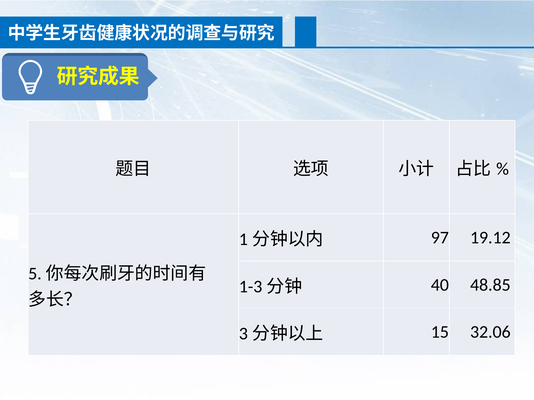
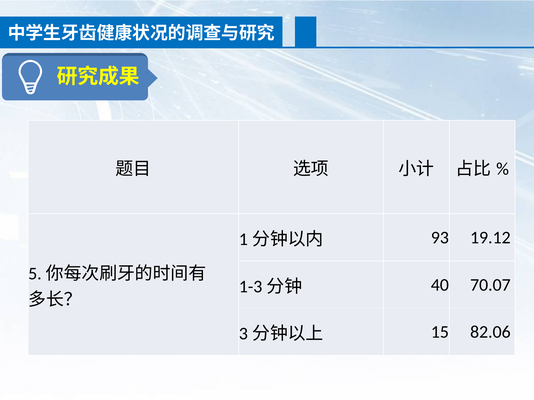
97: 97 -> 93
48.85: 48.85 -> 70.07
32.06: 32.06 -> 82.06
